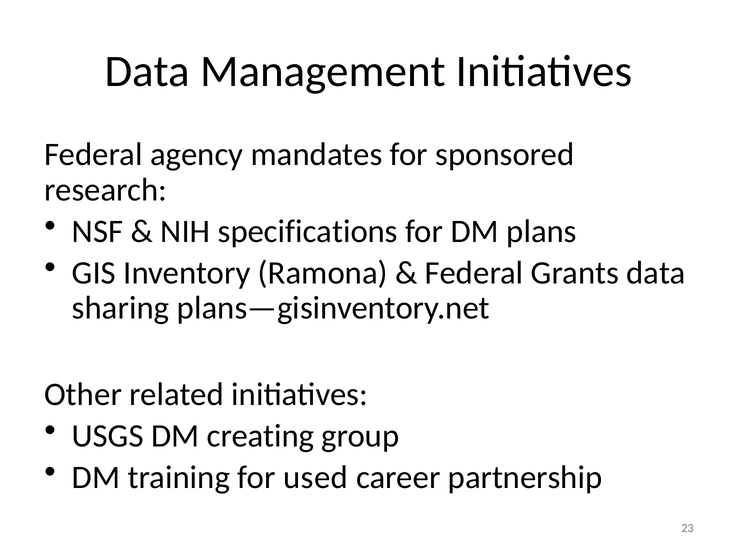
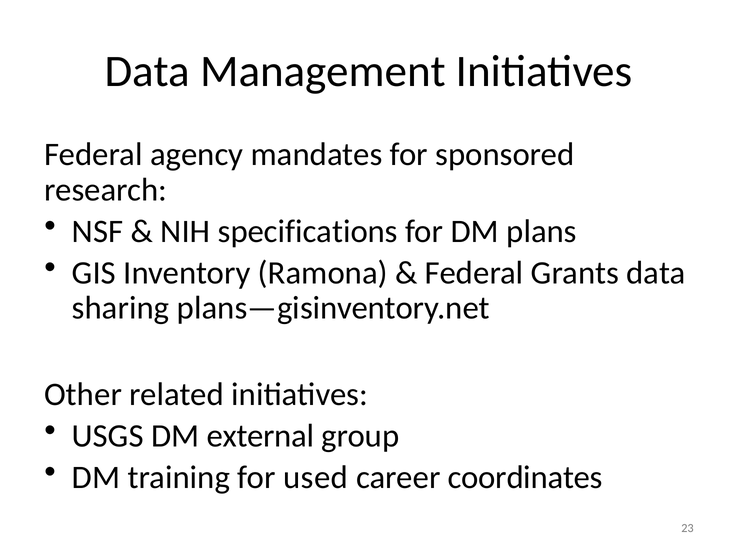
creating: creating -> external
partnership: partnership -> coordinates
